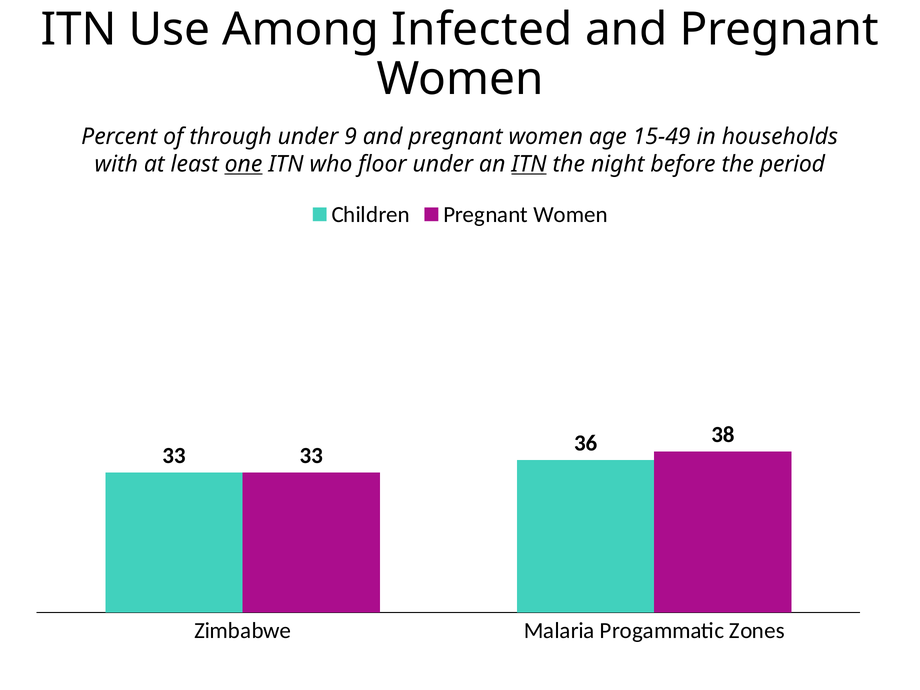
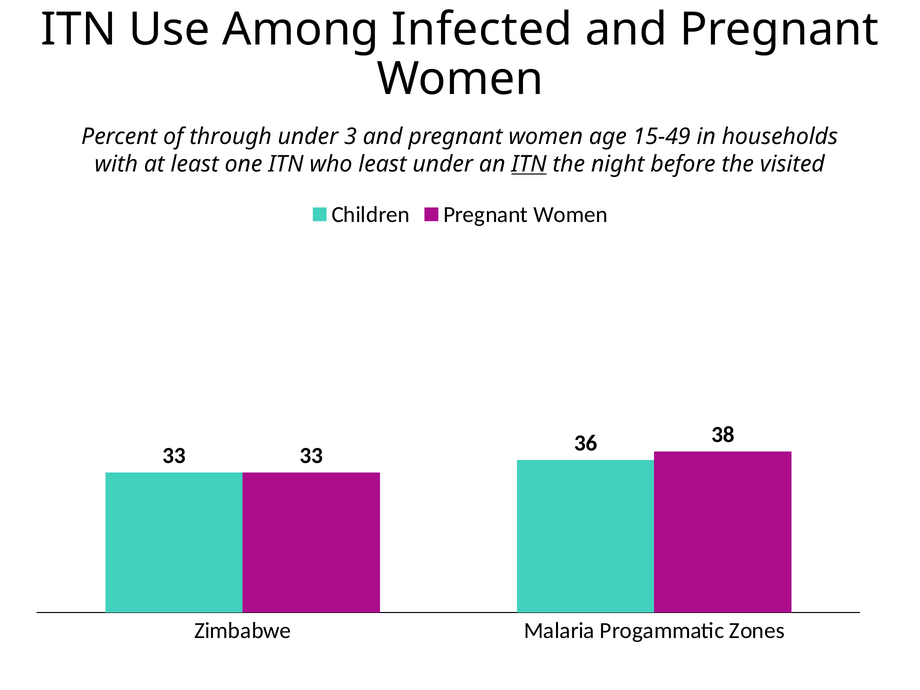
9: 9 -> 3
one underline: present -> none
who floor: floor -> least
period: period -> visited
